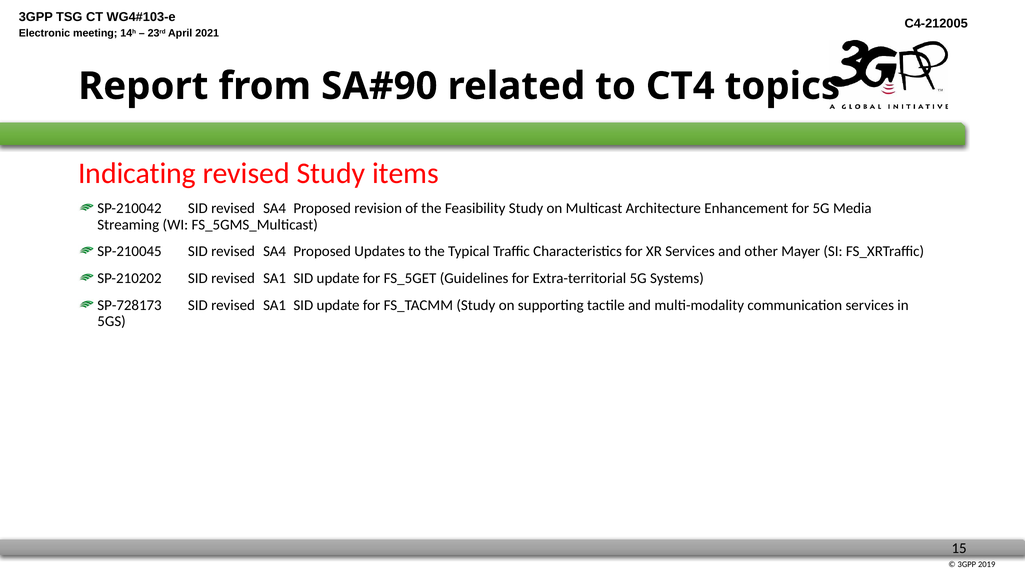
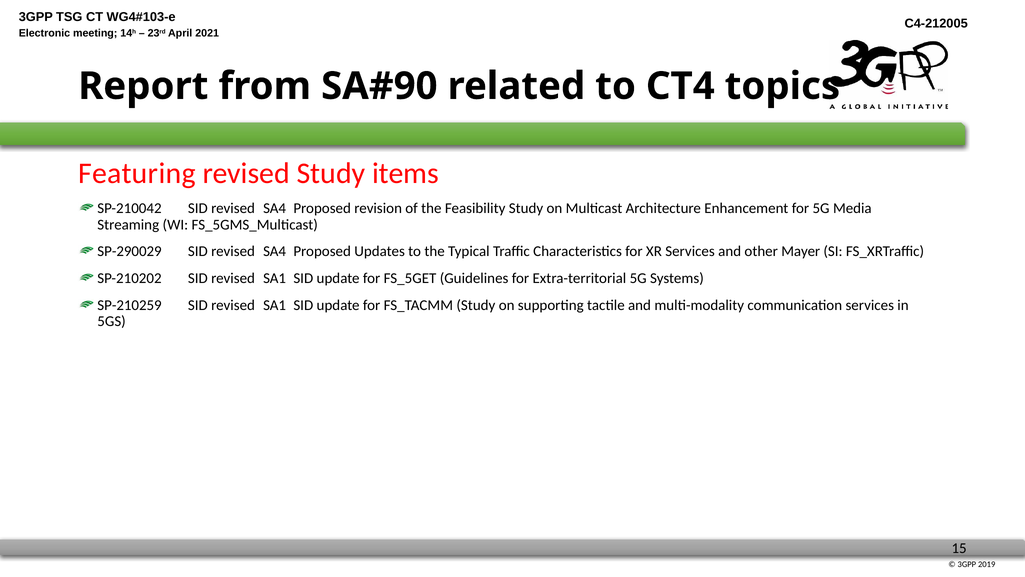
Indicating: Indicating -> Featuring
SP-210045: SP-210045 -> SP-290029
SP-728173: SP-728173 -> SP-210259
